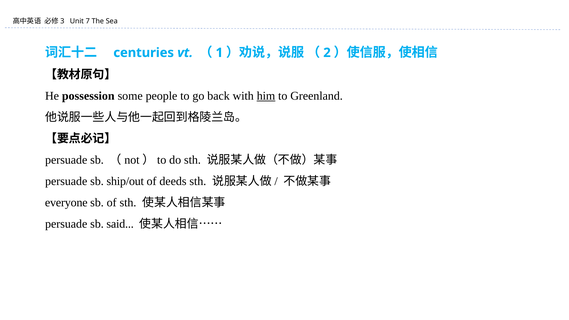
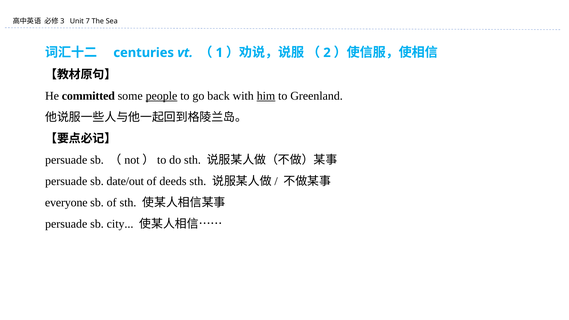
possession: possession -> committed
people underline: none -> present
ship/out: ship/out -> date/out
said: said -> city
